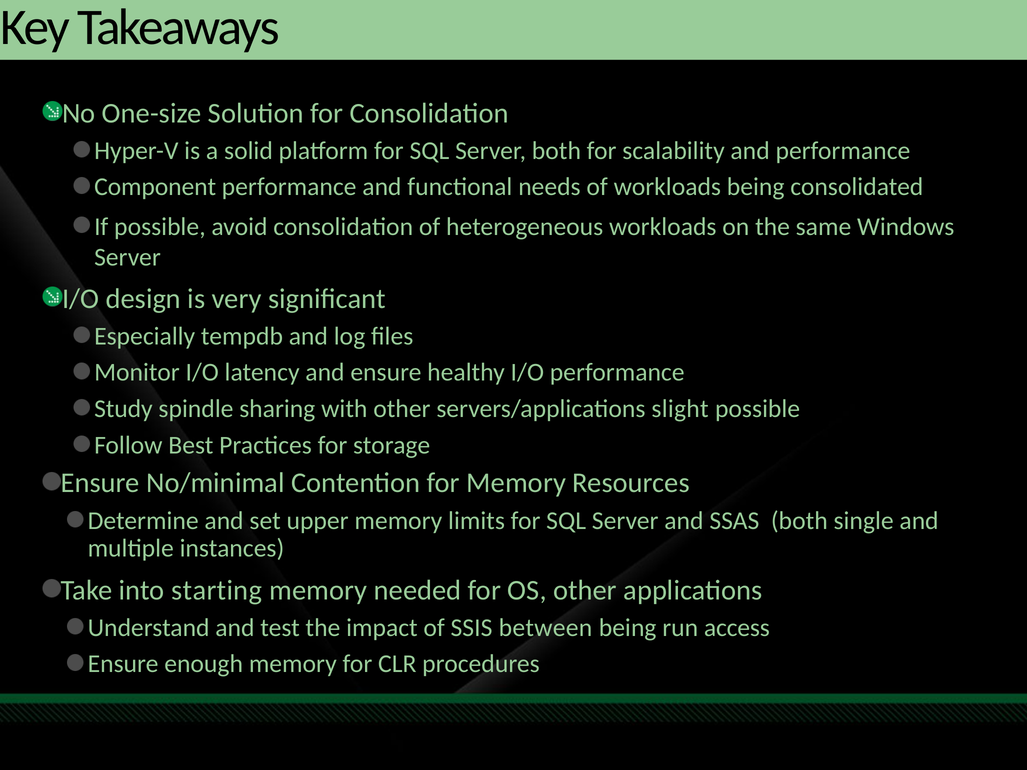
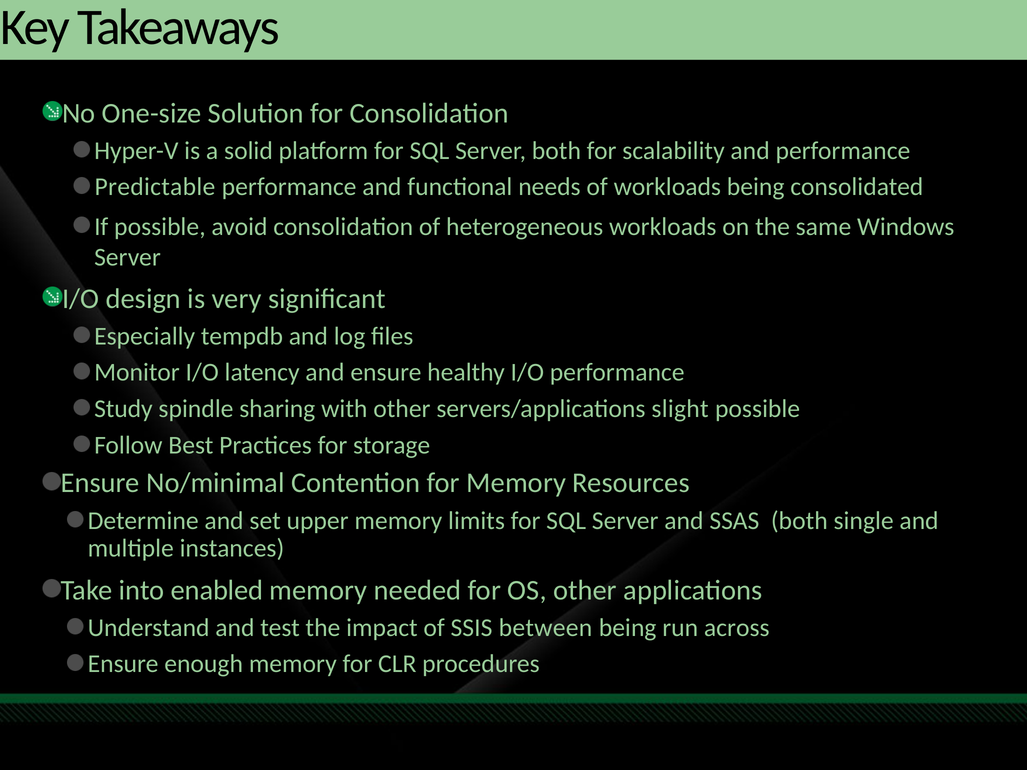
Component: Component -> Predictable
starting: starting -> enabled
access: access -> across
